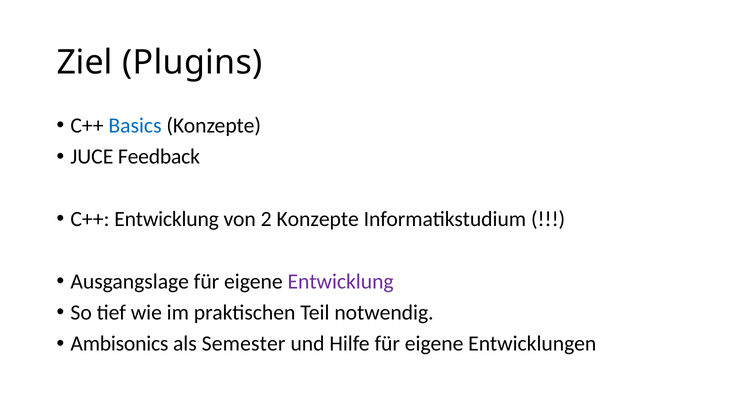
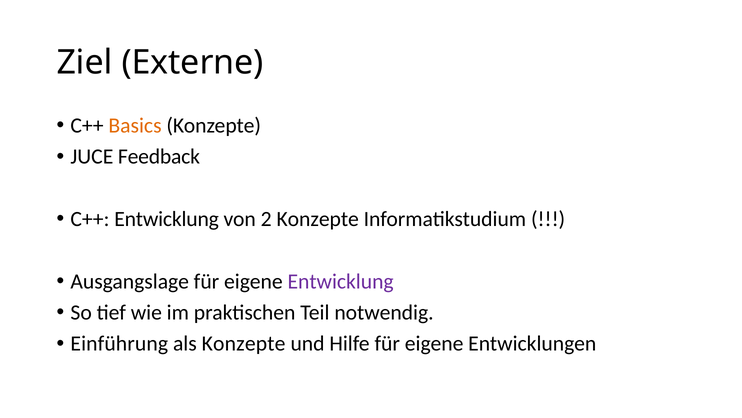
Plugins: Plugins -> Externe
Basics colour: blue -> orange
Ambisonics: Ambisonics -> Einführung
als Semester: Semester -> Konzepte
